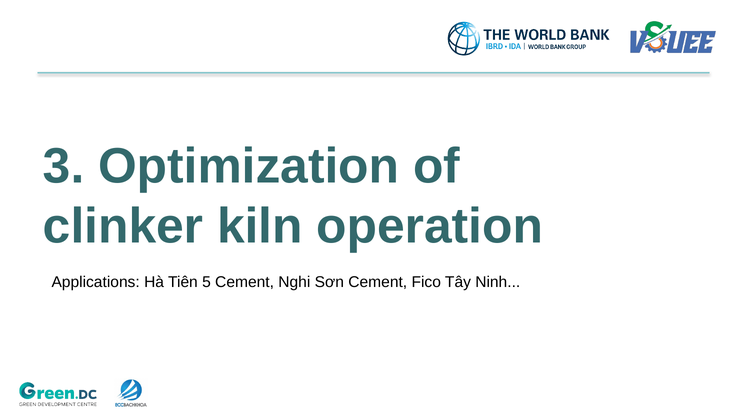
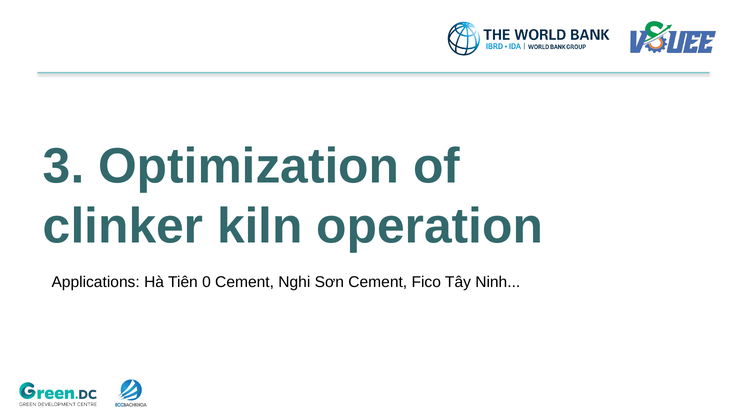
5: 5 -> 0
